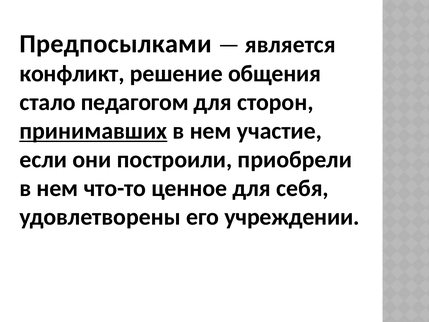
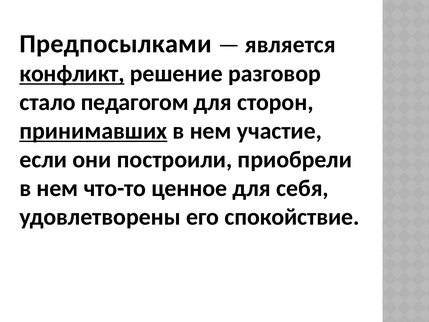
конфликт underline: none -> present
общения: общения -> разговор
учреждении: учреждении -> спокойствие
